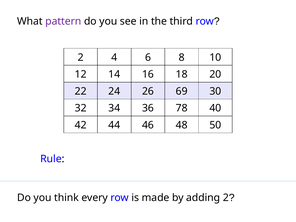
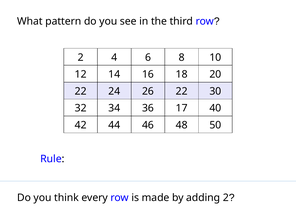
pattern colour: purple -> black
26 69: 69 -> 22
78: 78 -> 17
